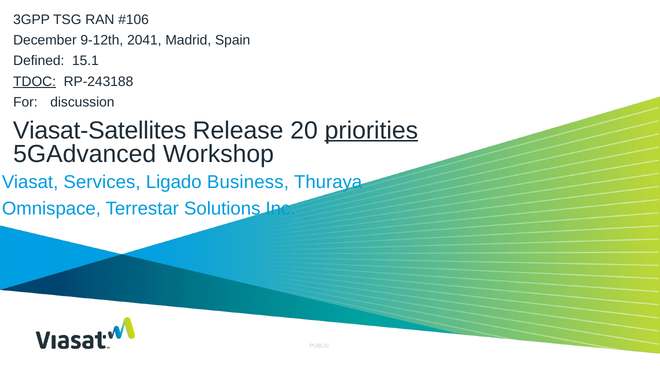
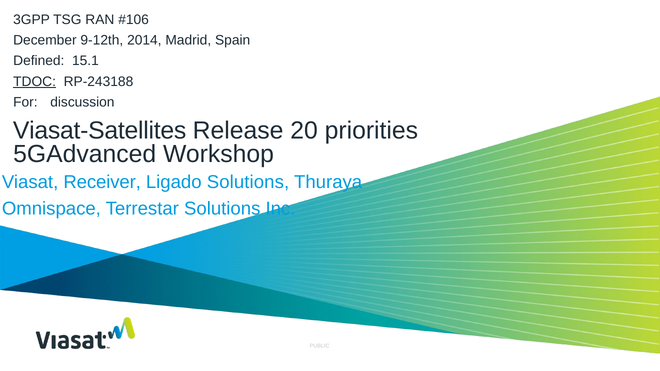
2041: 2041 -> 2014
priorities underline: present -> none
Services: Services -> Receiver
Ligado Business: Business -> Solutions
